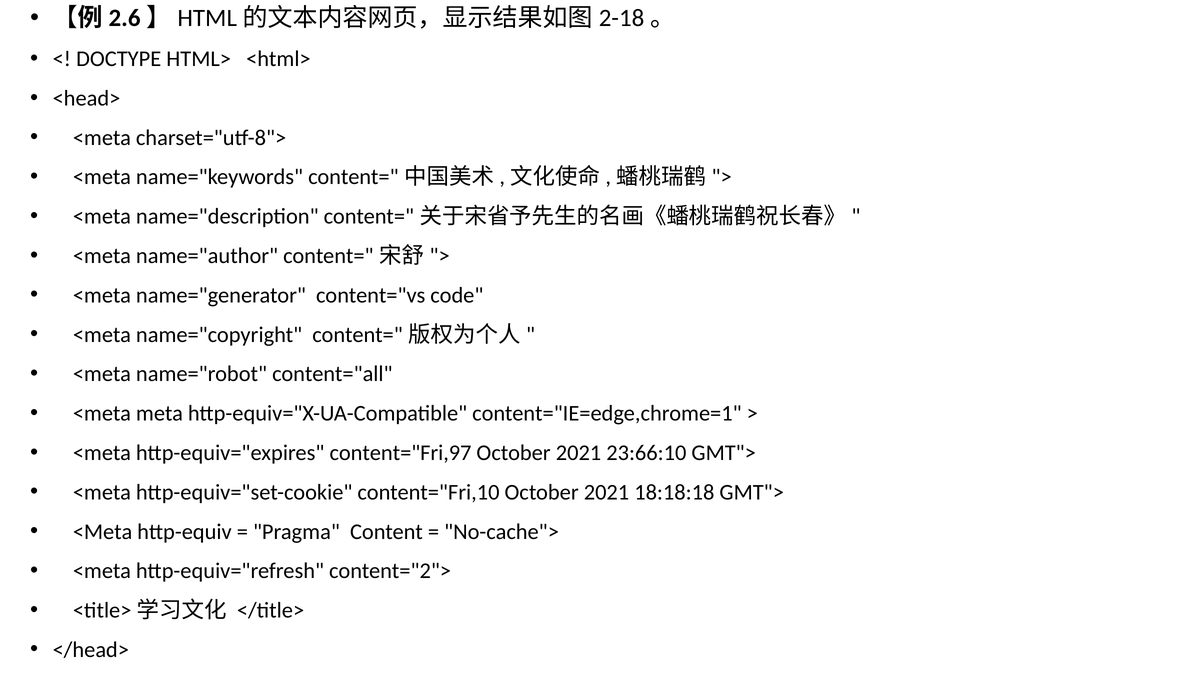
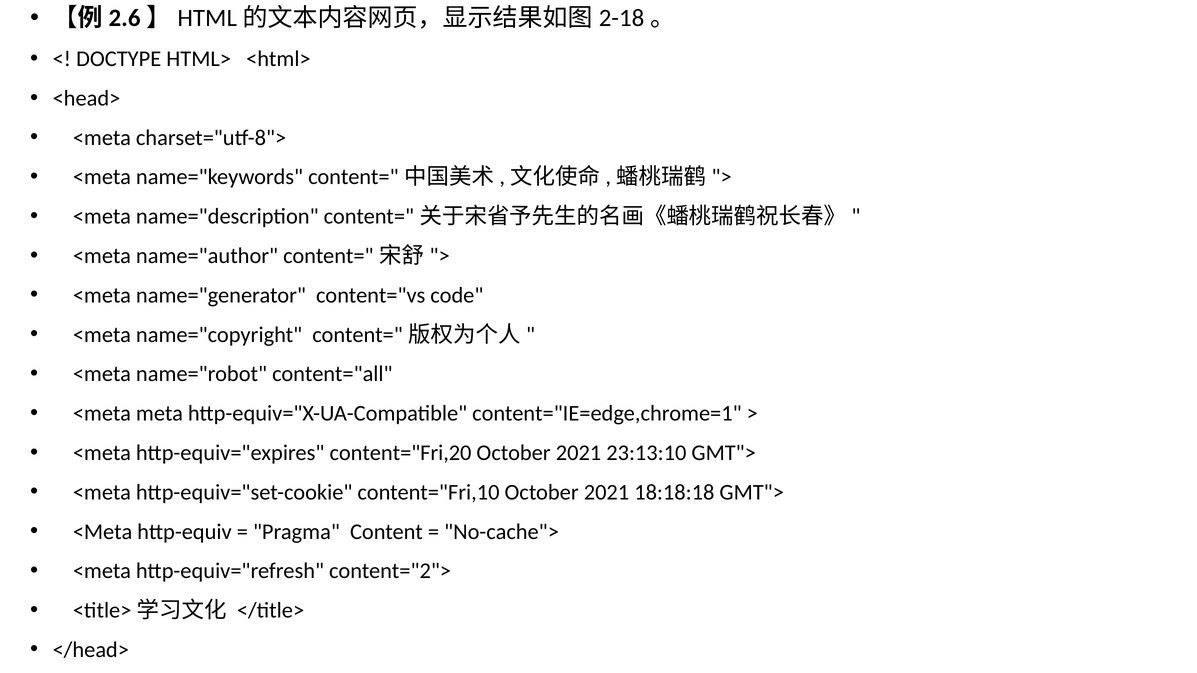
content="Fri,97: content="Fri,97 -> content="Fri,20
23:66:10: 23:66:10 -> 23:13:10
